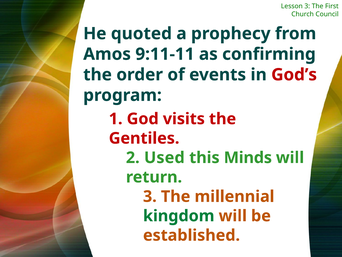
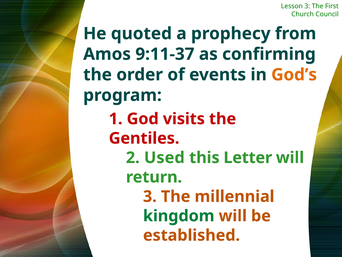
9:11-11: 9:11-11 -> 9:11-37
God’s colour: red -> orange
Minds: Minds -> Letter
